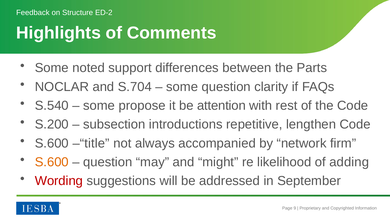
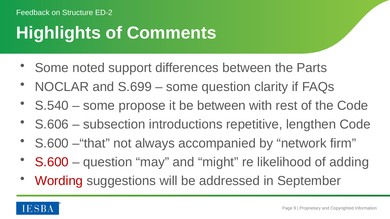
S.704: S.704 -> S.699
be attention: attention -> between
S.200: S.200 -> S.606
–“title: –“title -> –“that
S.600 at (52, 162) colour: orange -> red
